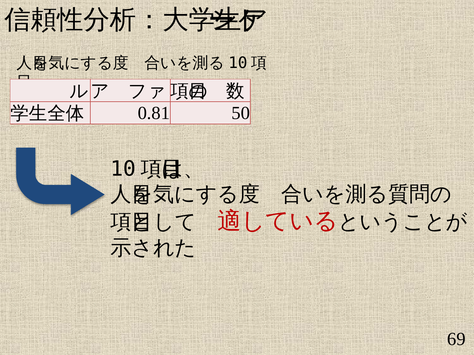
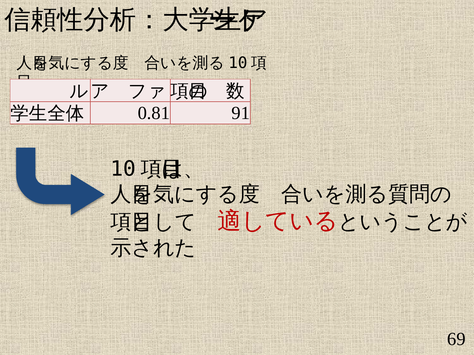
50: 50 -> 91
